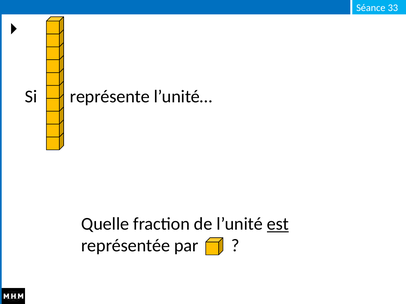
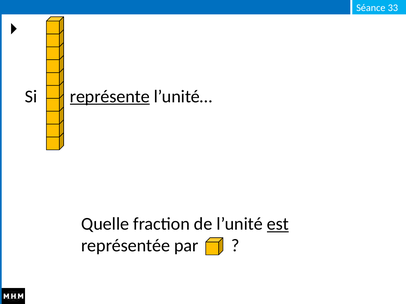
représente underline: none -> present
